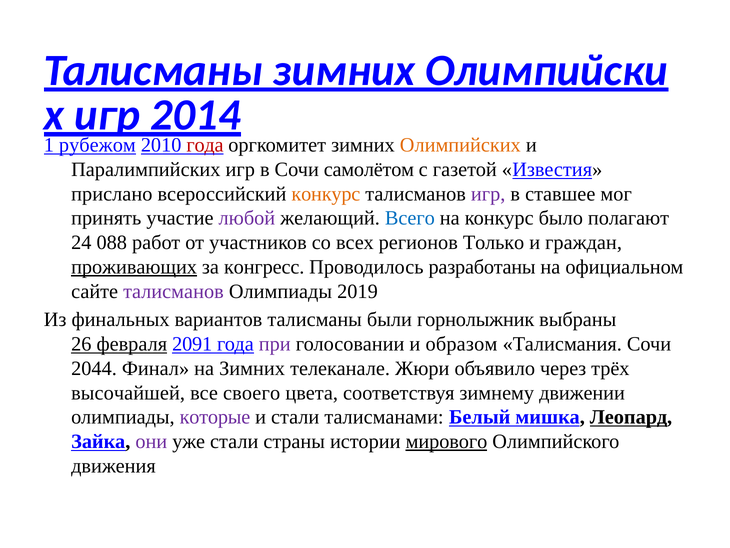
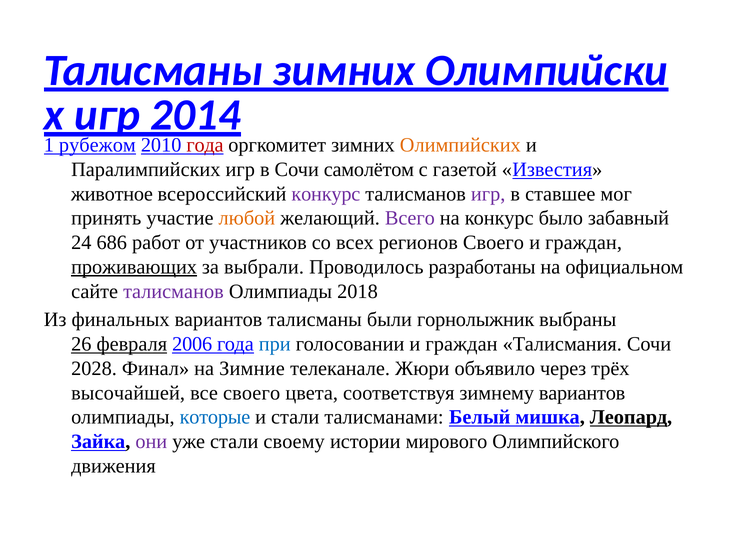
прислано: прислано -> животное
конкурс at (326, 194) colour: orange -> purple
любой colour: purple -> orange
Всего colour: blue -> purple
полагают: полагают -> забавный
088: 088 -> 686
регионов Только: Только -> Своего
конгресс: конгресс -> выбрали
2019: 2019 -> 2018
2091: 2091 -> 2006
при colour: purple -> blue
голосовании и образом: образом -> граждан
2044: 2044 -> 2028
на Зимних: Зимних -> Зимние
зимнему движении: движении -> вариантов
которые colour: purple -> blue
страны: страны -> своему
мирового underline: present -> none
